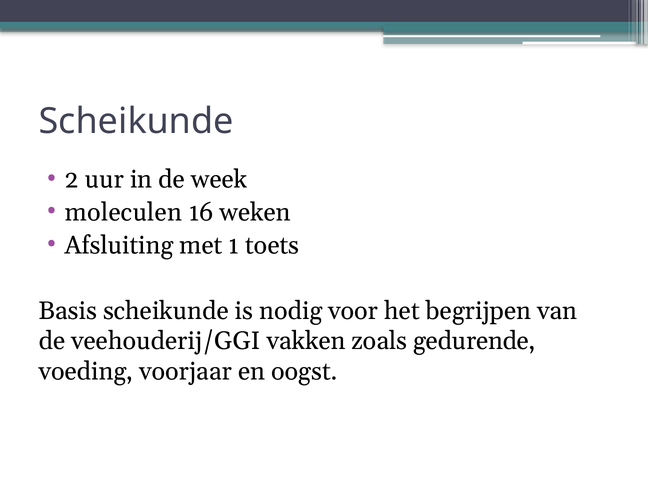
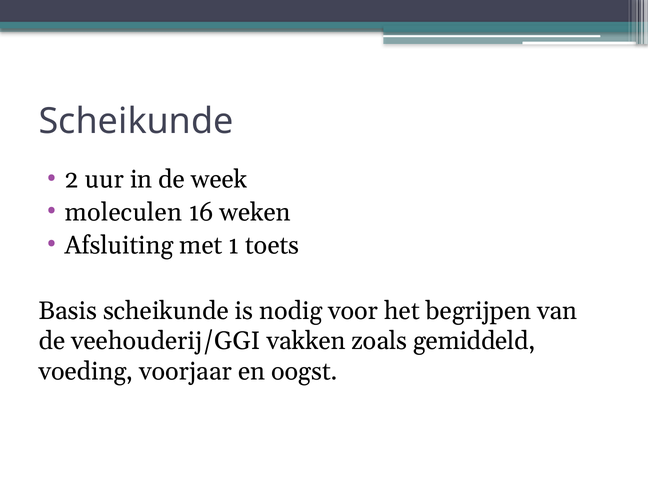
gedurende: gedurende -> gemiddeld
